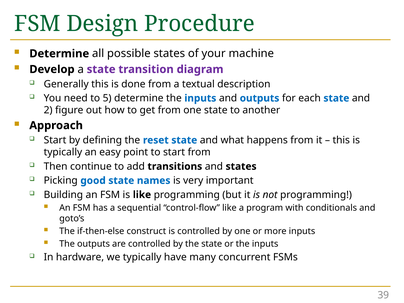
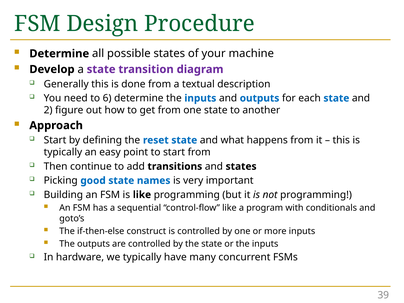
5: 5 -> 6
